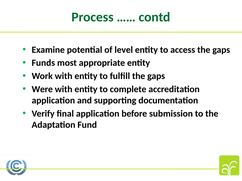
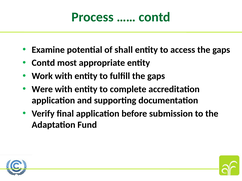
level: level -> shall
Funds at (43, 63): Funds -> Contd
